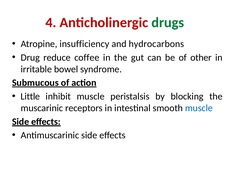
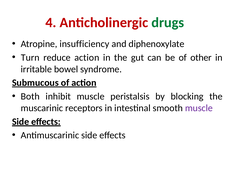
hydrocarbons: hydrocarbons -> diphenoxylate
Drug: Drug -> Turn
reduce coffee: coffee -> action
Little: Little -> Both
muscle at (199, 108) colour: blue -> purple
